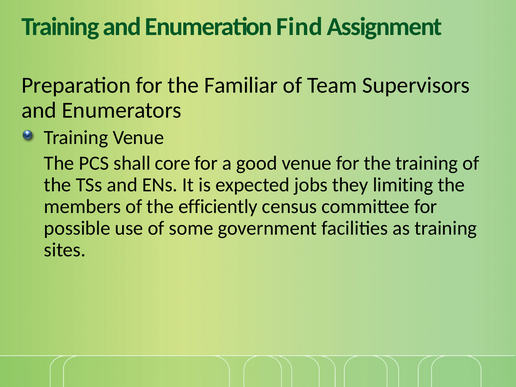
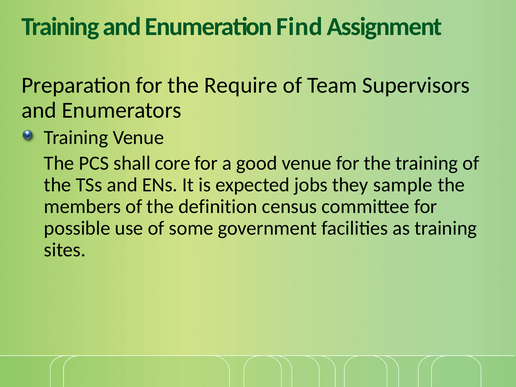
Familiar: Familiar -> Require
limiting: limiting -> sample
efficiently: efficiently -> definition
